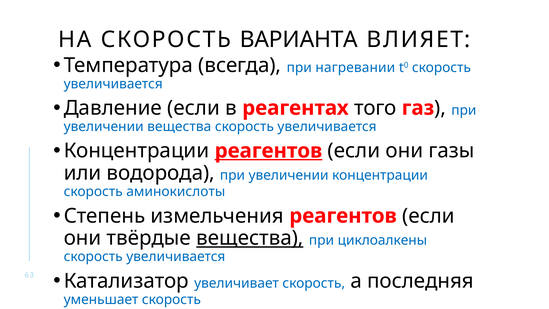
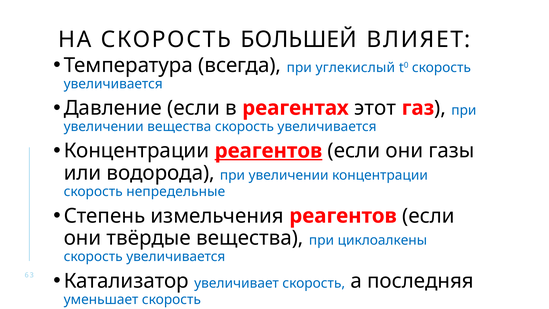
ВАРИАНТА: ВАРИАНТА -> БОЛЬШЕЙ
нагревании: нагревании -> углекислый
того: того -> этот
аминокислоты: аминокислоты -> непредельные
вещества at (250, 238) underline: present -> none
